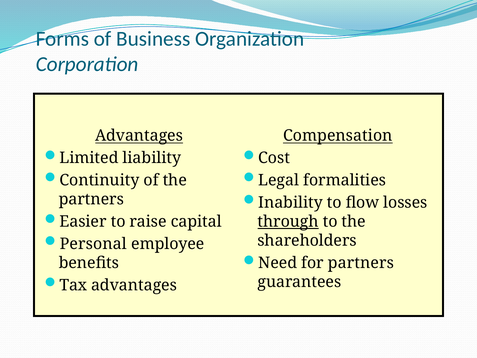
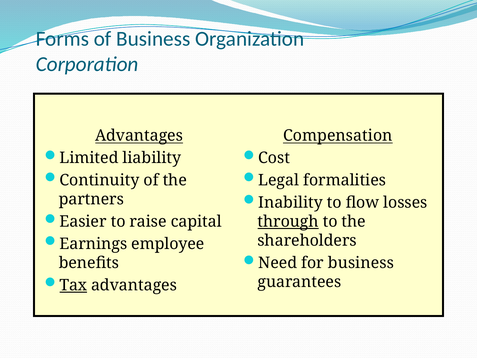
Personal: Personal -> Earnings
for partners: partners -> business
Tax underline: none -> present
